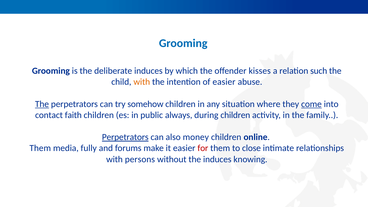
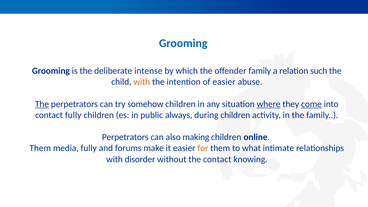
deliberate induces: induces -> intense
offender kisses: kisses -> family
where underline: none -> present
contact faith: faith -> fully
Perpetrators at (125, 137) underline: present -> none
money: money -> making
for colour: red -> orange
close: close -> what
persons: persons -> disorder
the induces: induces -> contact
